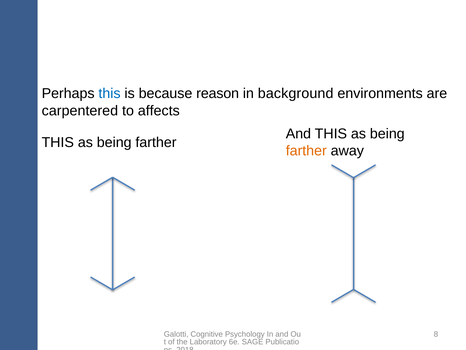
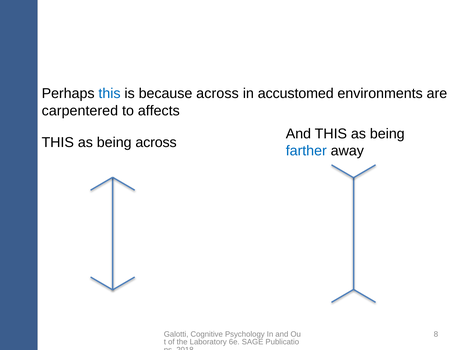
because reason: reason -> across
background: background -> accustomed
farther at (156, 142): farther -> across
farther at (306, 151) colour: orange -> blue
